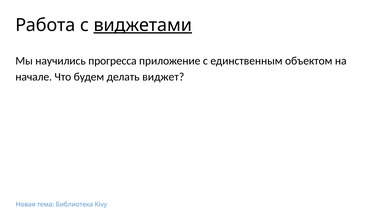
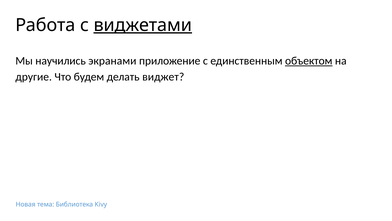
прогресса: прогресса -> экранами
объектом underline: none -> present
начале: начале -> другие
